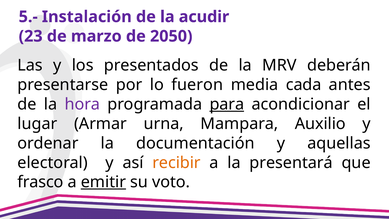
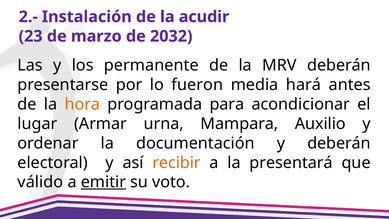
5.-: 5.- -> 2.-
2050: 2050 -> 2032
presentados: presentados -> permanente
cada: cada -> hará
hora colour: purple -> orange
para underline: present -> none
y aquellas: aquellas -> deberán
frasco: frasco -> válido
